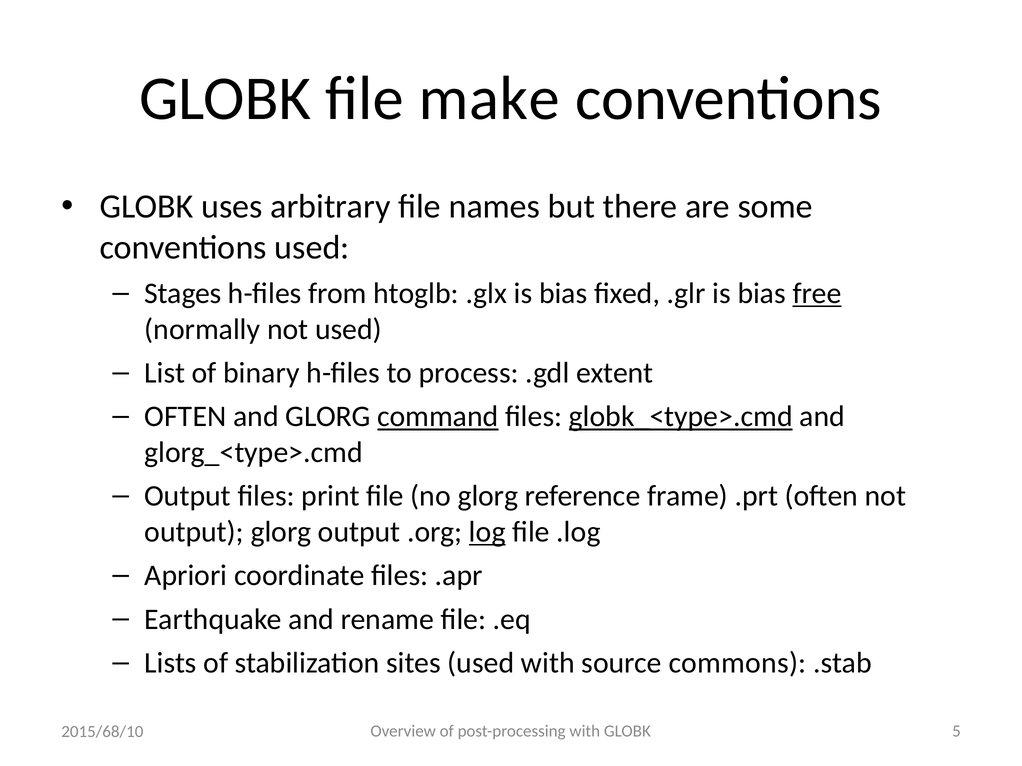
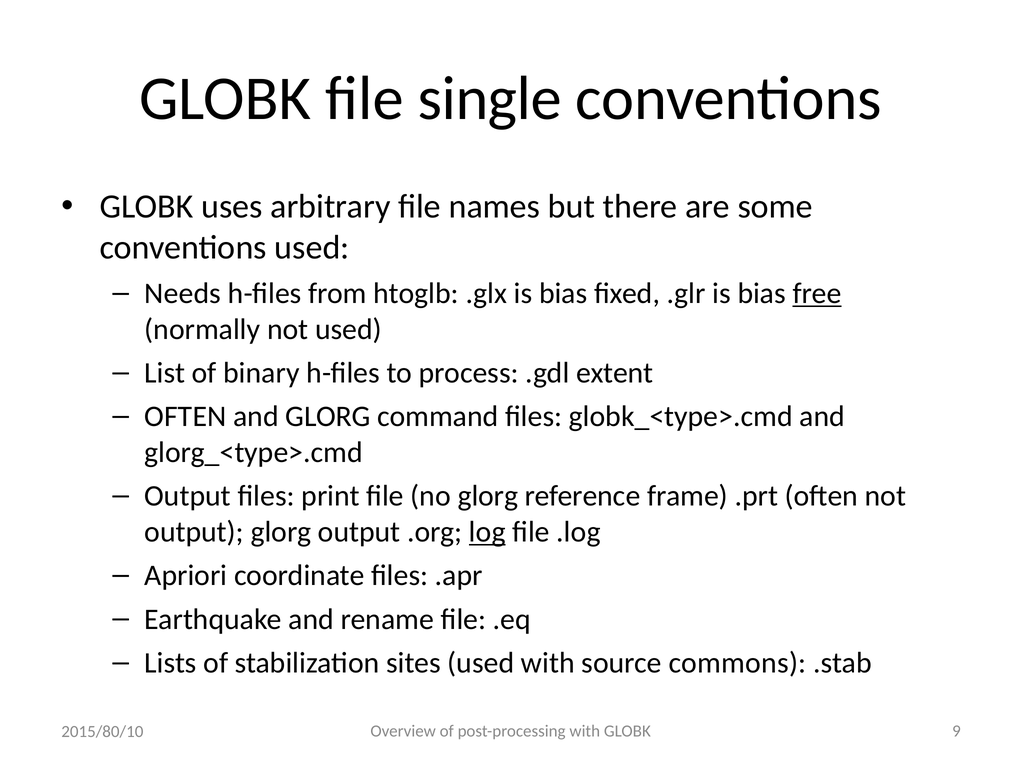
make: make -> single
Stages: Stages -> Needs
command underline: present -> none
globk_<type>.cmd underline: present -> none
5: 5 -> 9
2015/68/10: 2015/68/10 -> 2015/80/10
